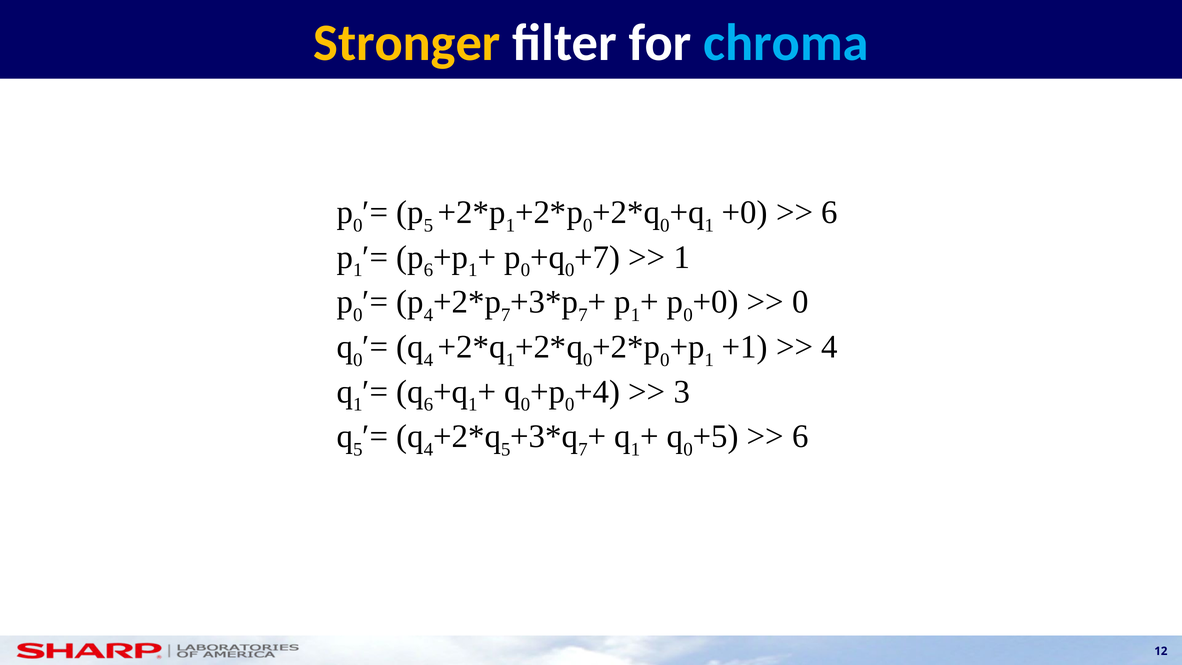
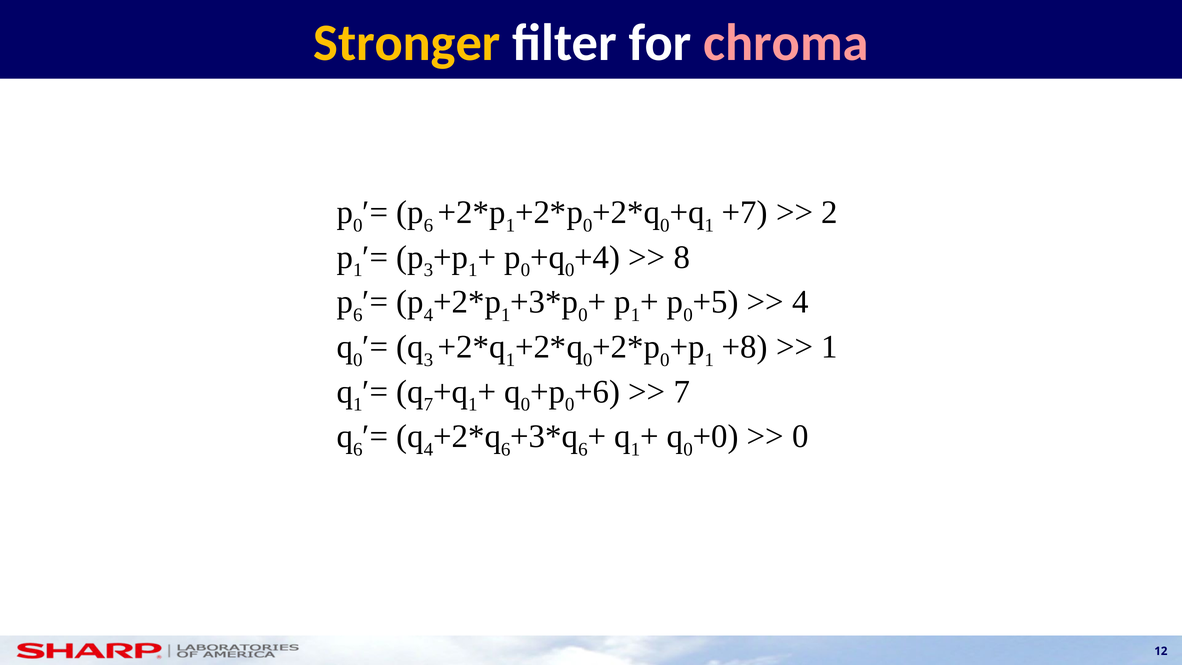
chroma colour: light blue -> pink
5 at (429, 225): 5 -> 6
+0 at (745, 212): +0 -> +7
6 at (830, 212): 6 -> 2
6 at (429, 270): 6 -> 3
+7: +7 -> +4
1 at (682, 257): 1 -> 8
0 at (358, 315): 0 -> 6
7 at (506, 315): 7 -> 1
7 at (583, 315): 7 -> 0
+0 at (716, 302): +0 -> +5
0 at (800, 302): 0 -> 4
4 at (429, 360): 4 -> 3
+1: +1 -> +8
4 at (830, 347): 4 -> 1
6 at (429, 404): 6 -> 7
+4: +4 -> +6
3 at (682, 392): 3 -> 7
5 at (358, 449): 5 -> 6
5 at (506, 449): 5 -> 6
7 at (583, 449): 7 -> 6
+5: +5 -> +0
6 at (800, 437): 6 -> 0
